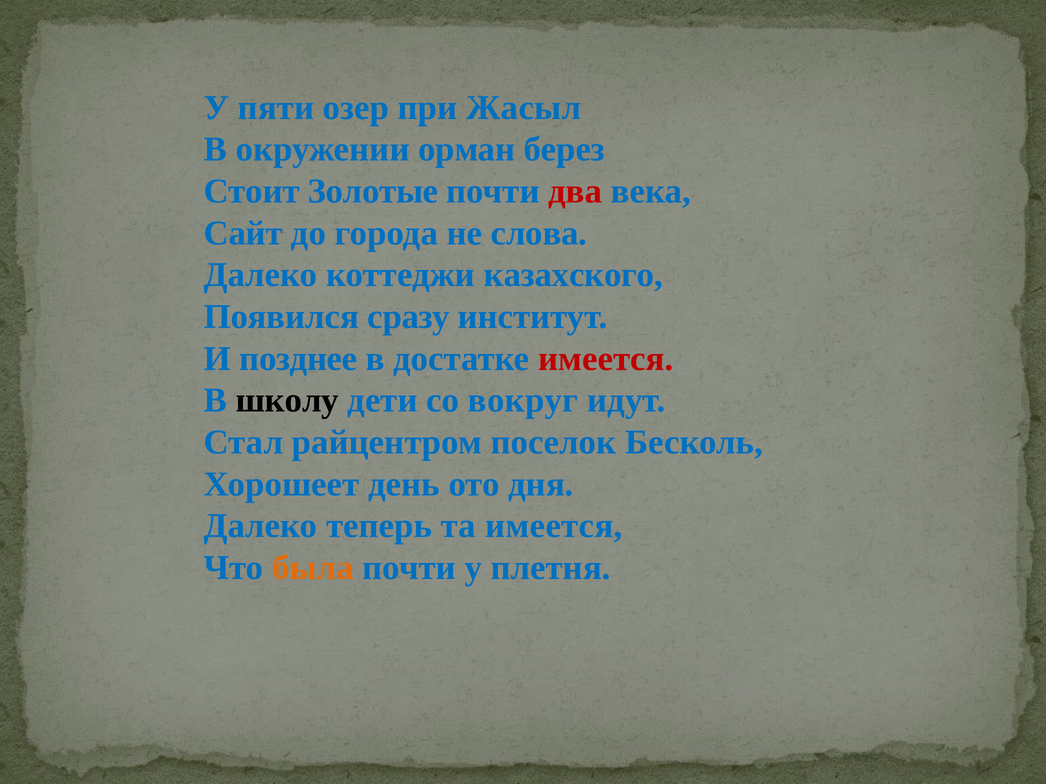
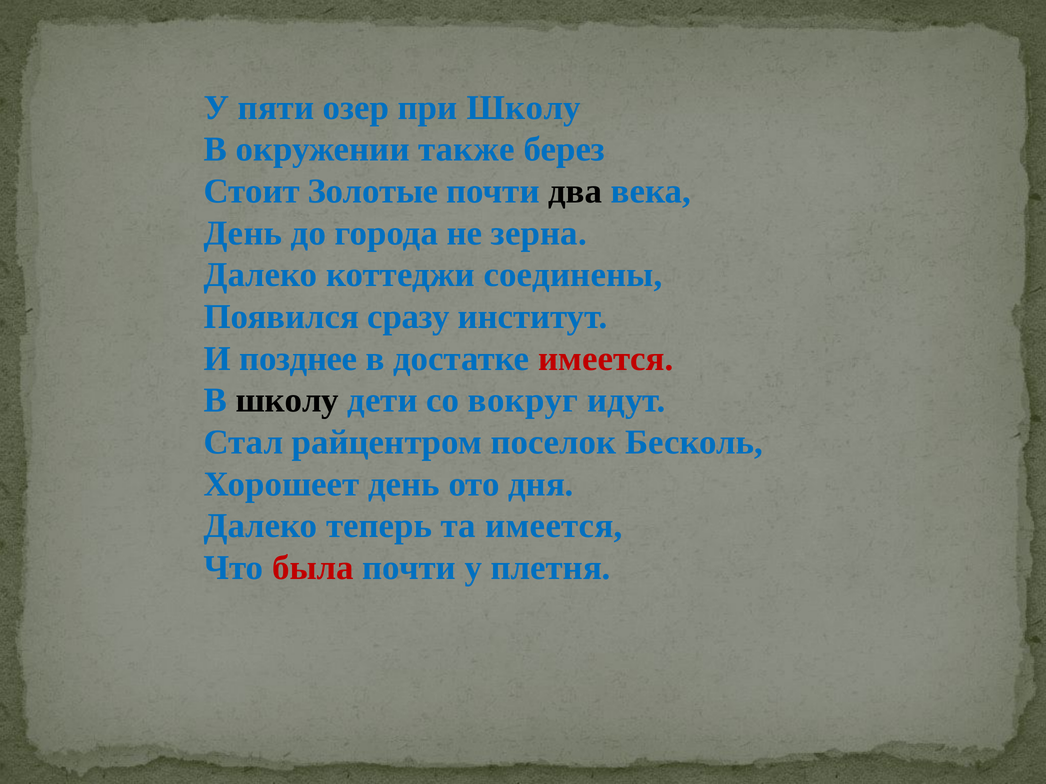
при Жасыл: Жасыл -> Школу
орман: орман -> также
два colour: red -> black
Сайт at (243, 233): Сайт -> День
слова: слова -> зерна
казахского: казахского -> соединены
была colour: orange -> red
